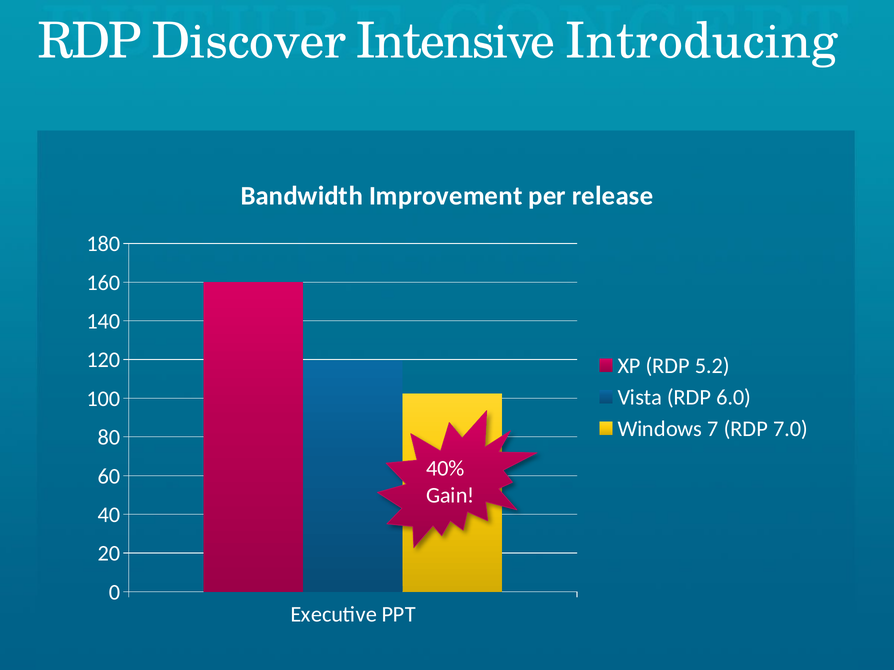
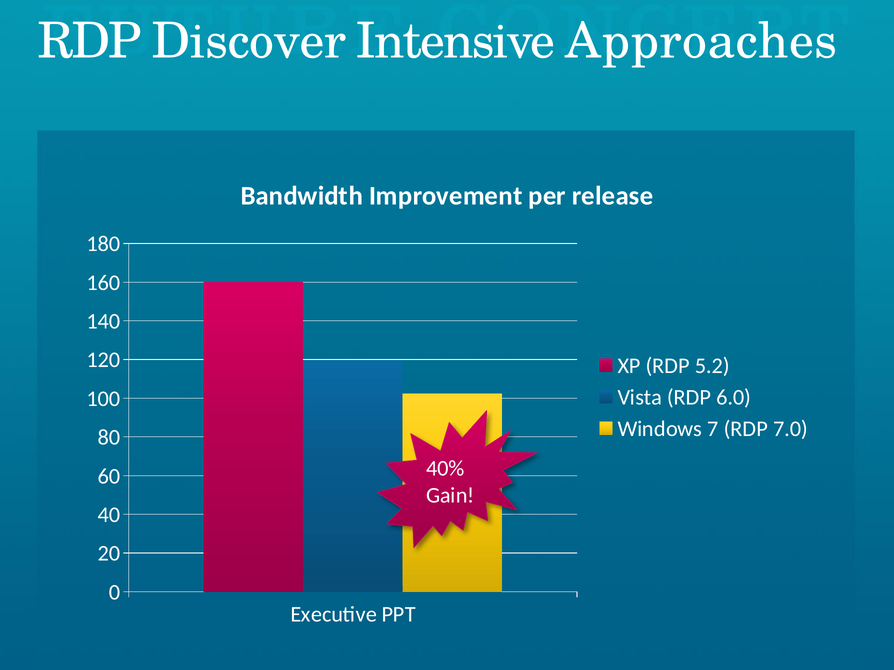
Introducing: Introducing -> Approaches
